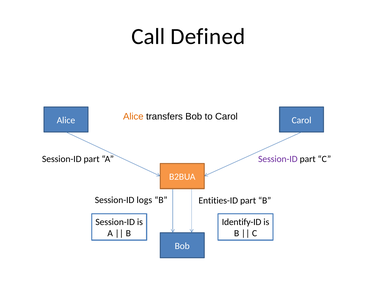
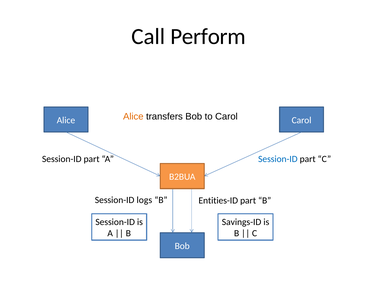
Defined: Defined -> Perform
Session-ID at (278, 159) colour: purple -> blue
Identify-ID: Identify-ID -> Savings-ID
